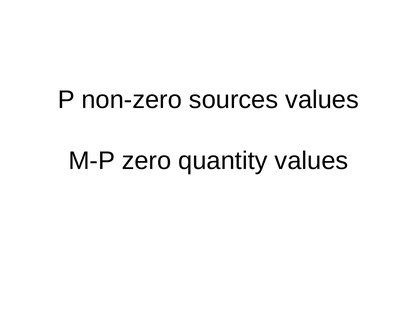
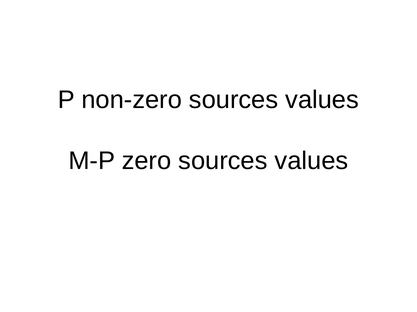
zero quantity: quantity -> sources
